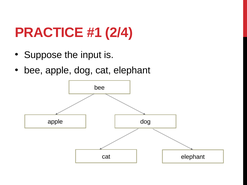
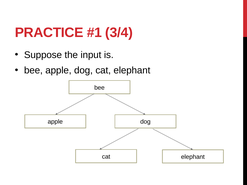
2/4: 2/4 -> 3/4
